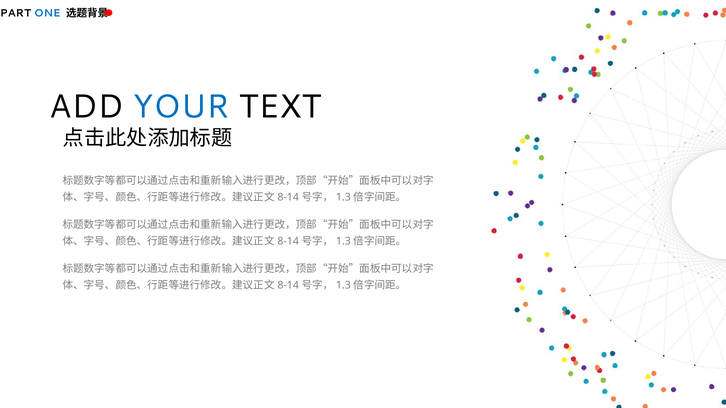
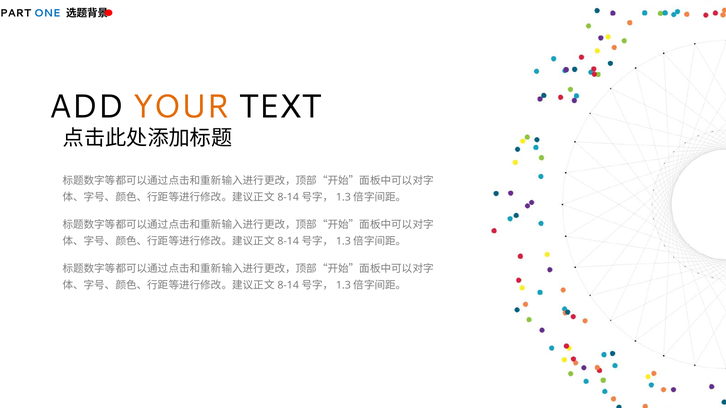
YOUR colour: blue -> orange
